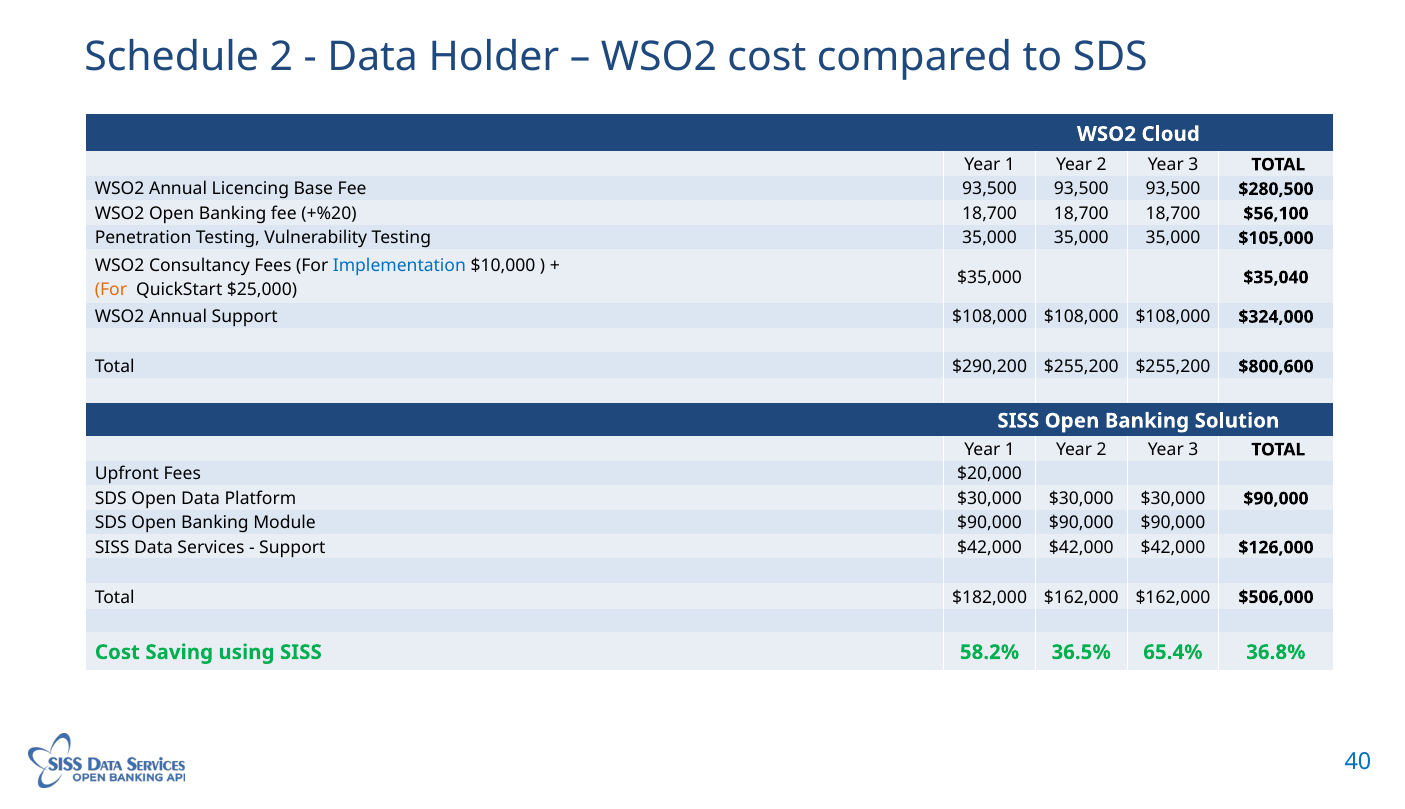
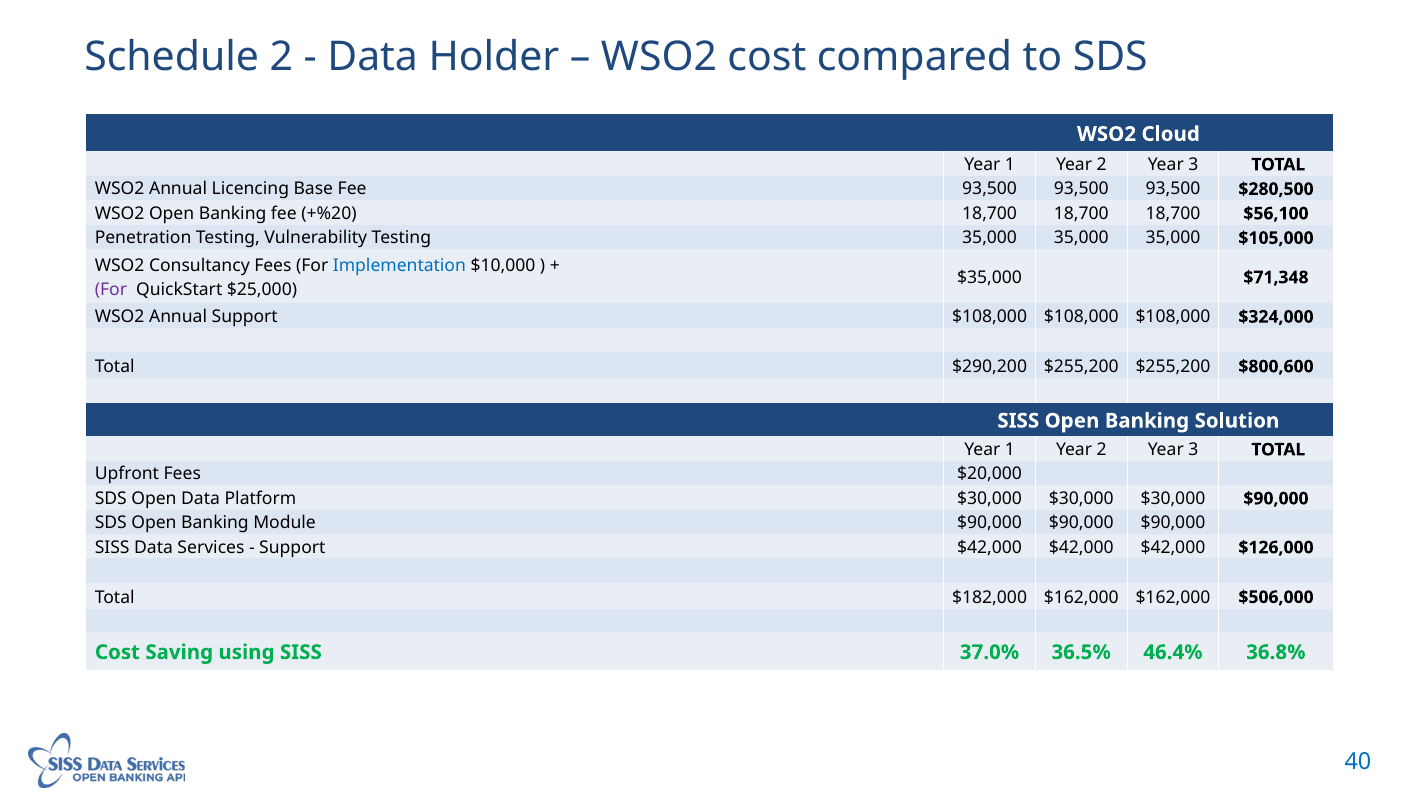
$35,040: $35,040 -> $71,348
For at (111, 290) colour: orange -> purple
58.2%: 58.2% -> 37.0%
65.4%: 65.4% -> 46.4%
